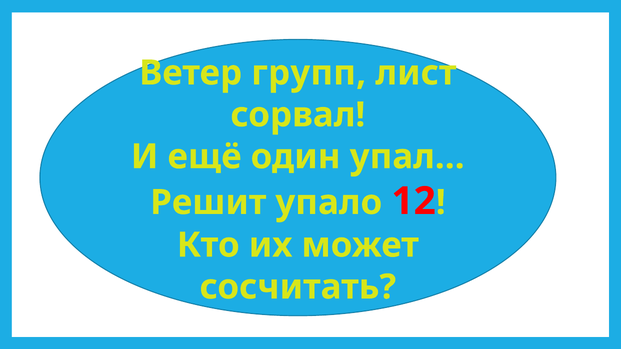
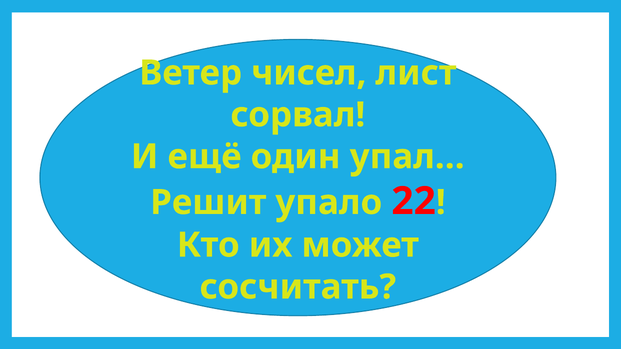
групп: групп -> чисел
12: 12 -> 22
